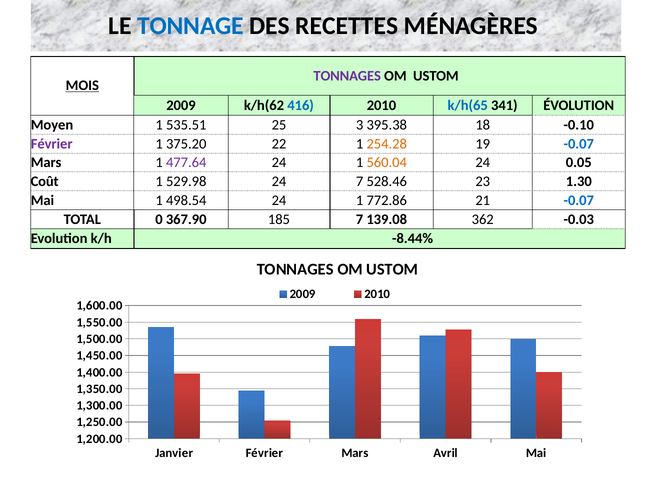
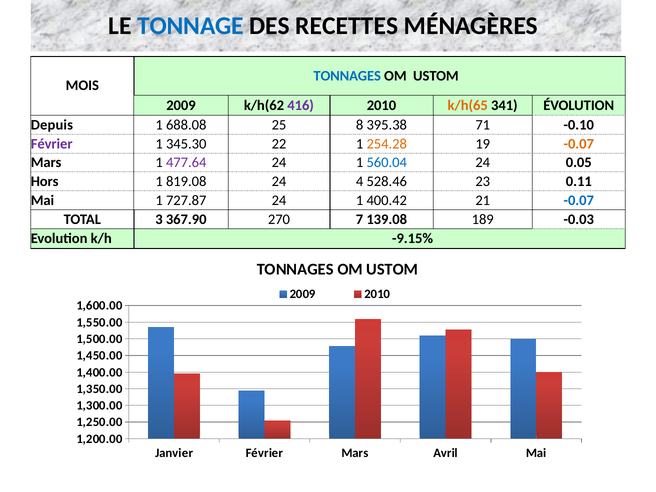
TONNAGES at (347, 76) colour: purple -> blue
MOIS underline: present -> none
416 colour: blue -> purple
k/h(65 colour: blue -> orange
Moyen: Moyen -> Depuis
535.51: 535.51 -> 688.08
3: 3 -> 8
18: 18 -> 71
375.20: 375.20 -> 345.30
-0.07 at (579, 144) colour: blue -> orange
560.04 colour: orange -> blue
Coût: Coût -> Hors
529.98: 529.98 -> 819.08
24 7: 7 -> 4
1.30: 1.30 -> 0.11
498.54: 498.54 -> 727.87
772.86: 772.86 -> 400.42
0: 0 -> 3
185: 185 -> 270
362: 362 -> 189
-8.44%: -8.44% -> -9.15%
